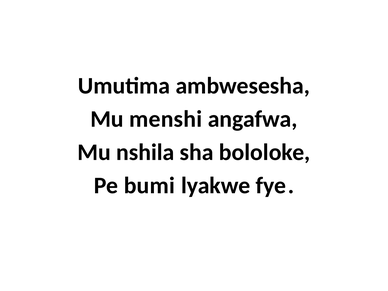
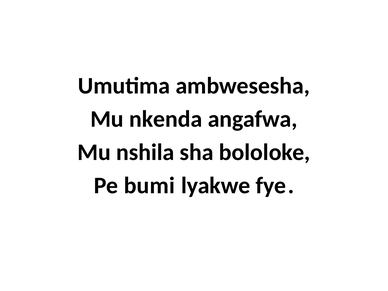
menshi: menshi -> nkenda
